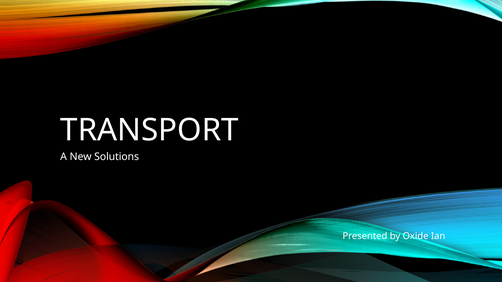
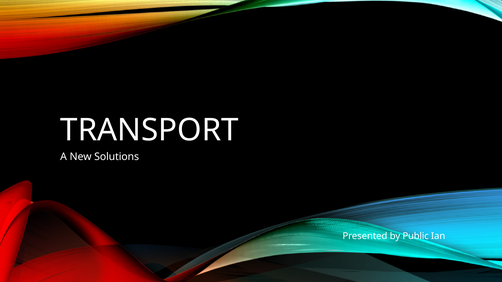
Oxide: Oxide -> Public
